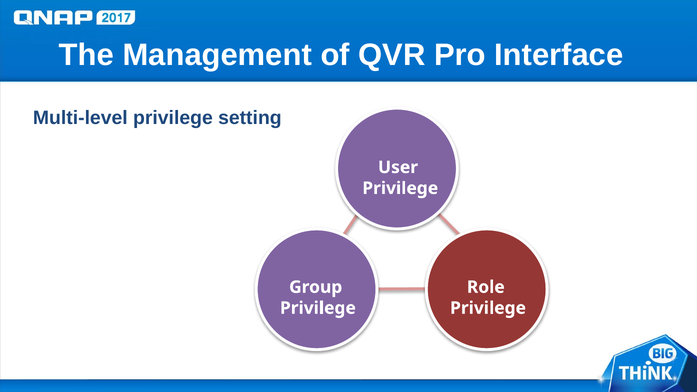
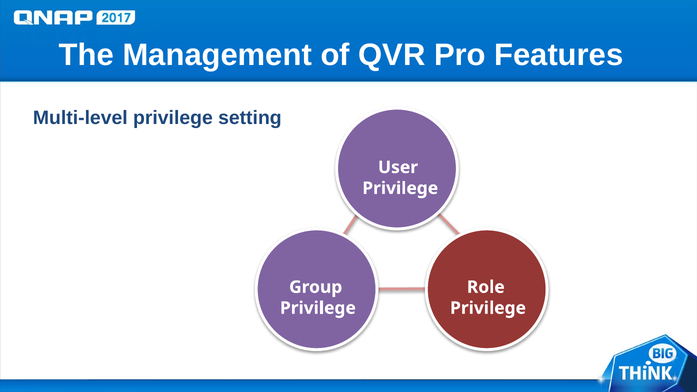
Interface: Interface -> Features
